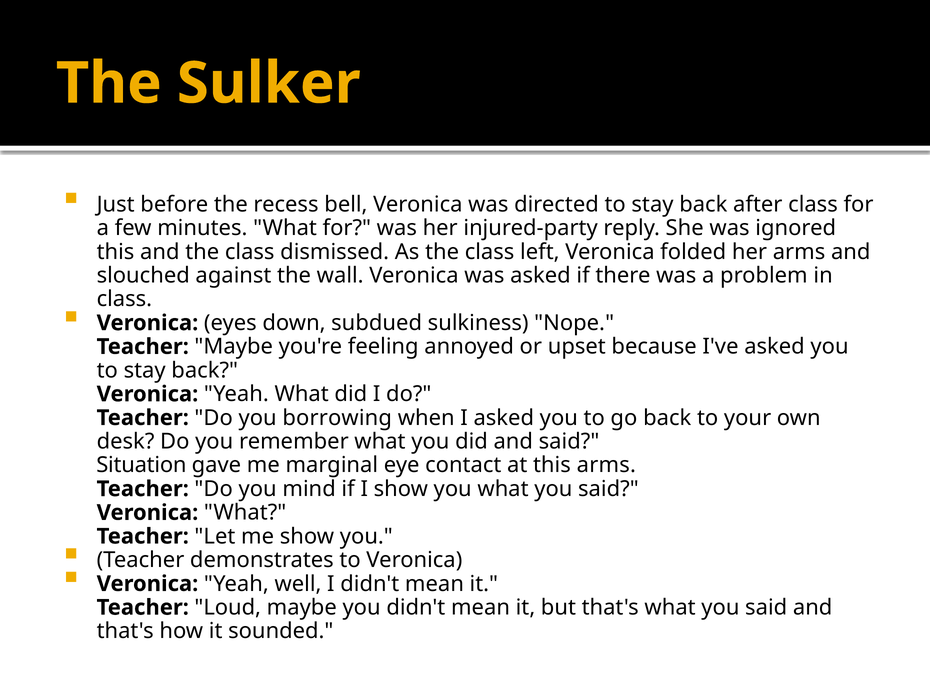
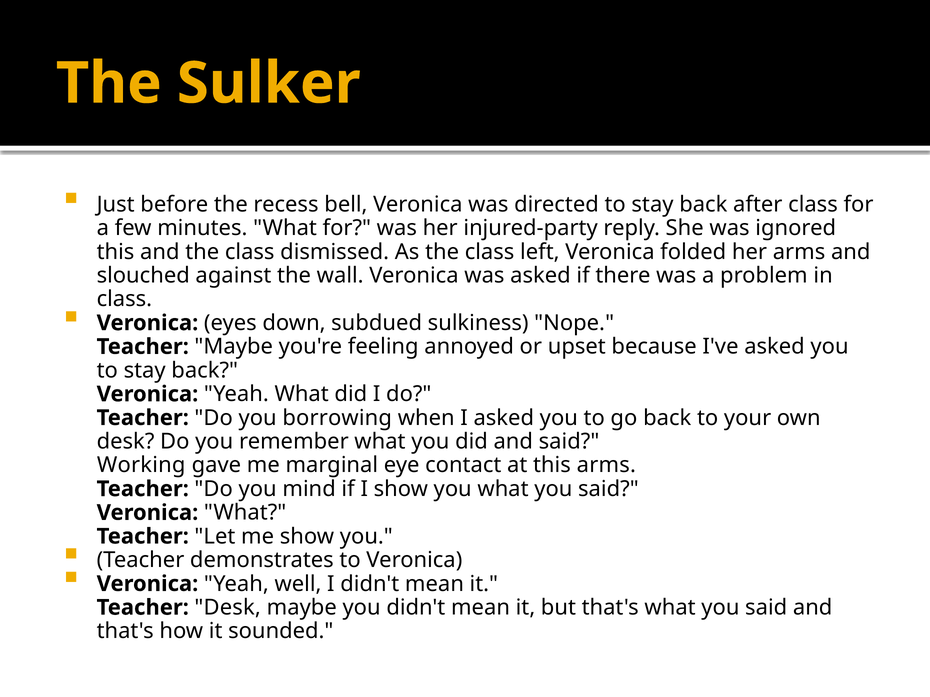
Situation: Situation -> Working
Teacher Loud: Loud -> Desk
